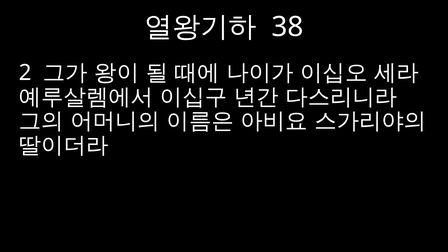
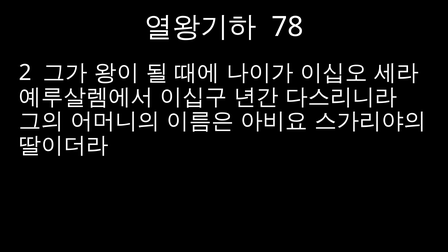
38: 38 -> 78
